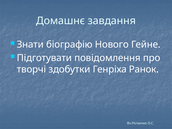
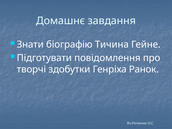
Нового: Нового -> Тичина
